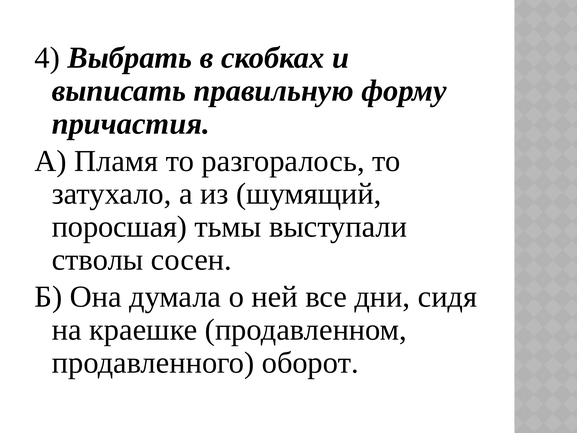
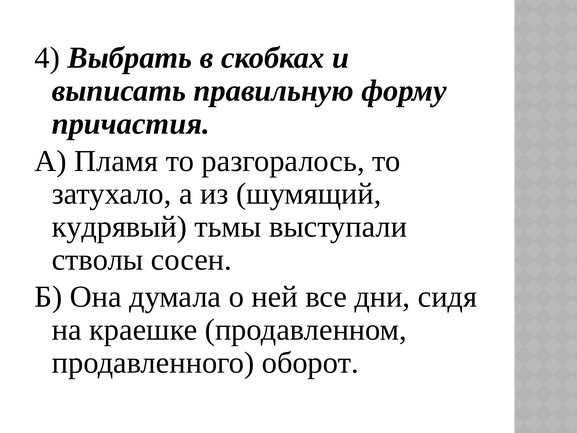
поросшая: поросшая -> кудрявый
